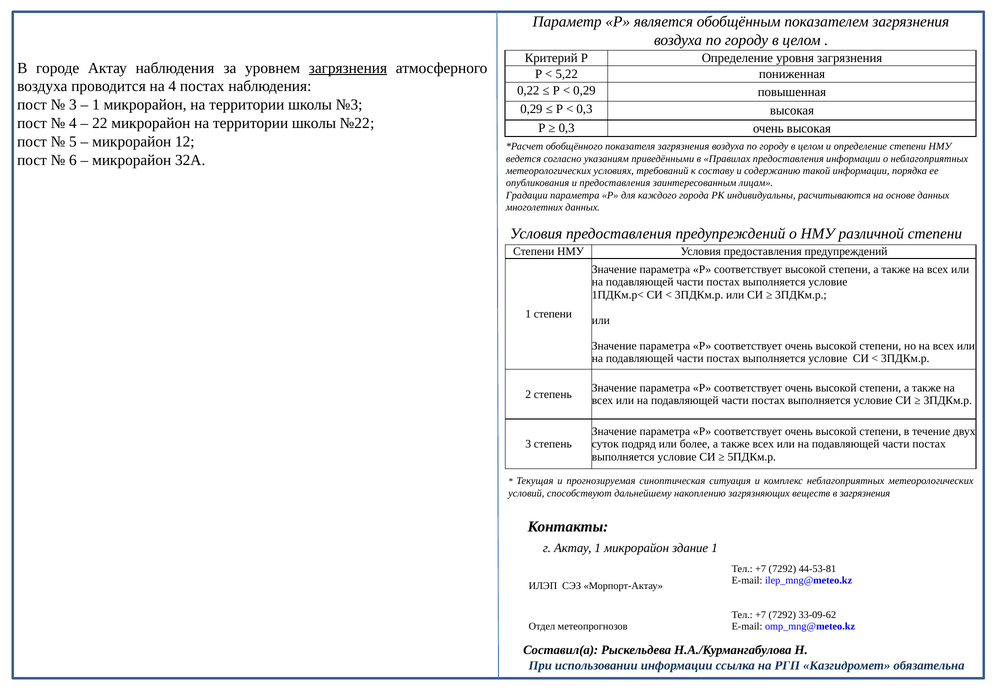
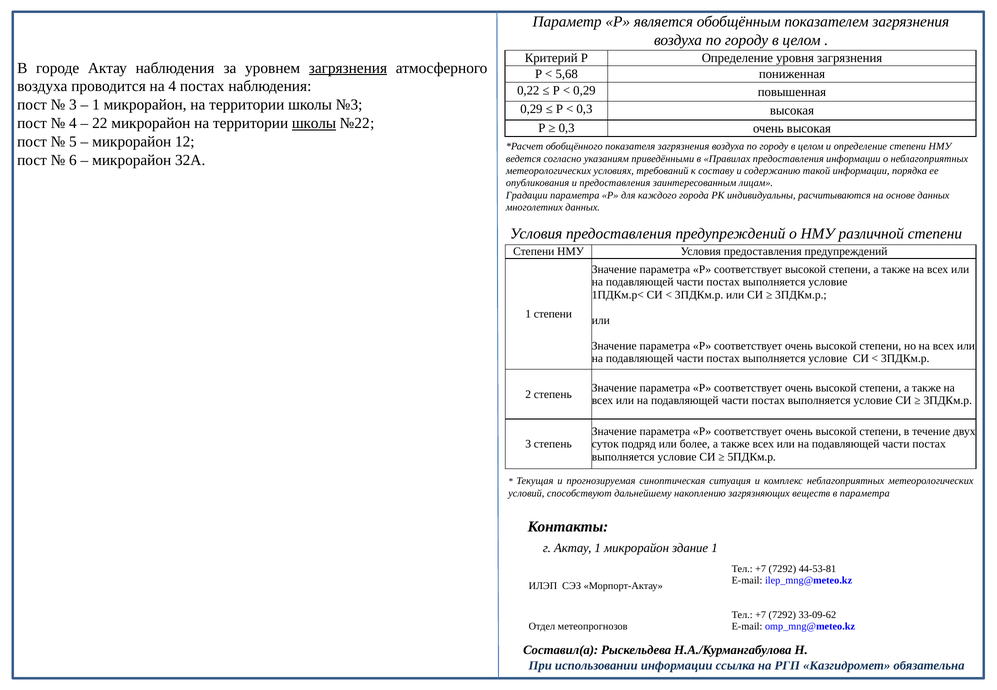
5,22: 5,22 -> 5,68
школы at (314, 123) underline: none -> present
в загрязнения: загрязнения -> параметра
